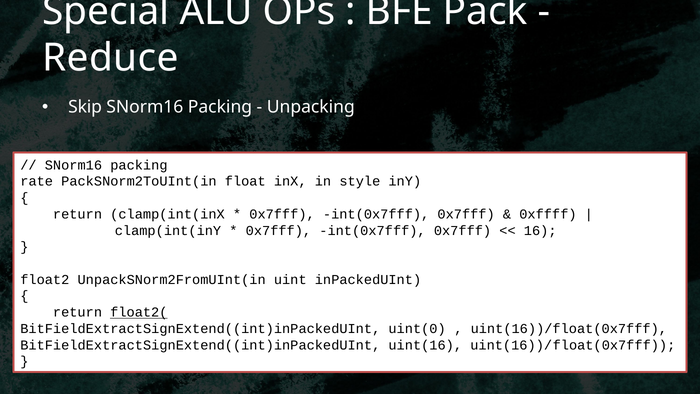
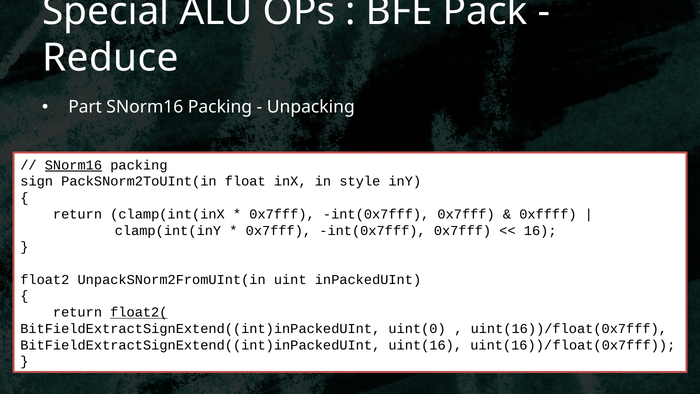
Skip: Skip -> Part
SNorm16 at (73, 165) underline: none -> present
rate: rate -> sign
